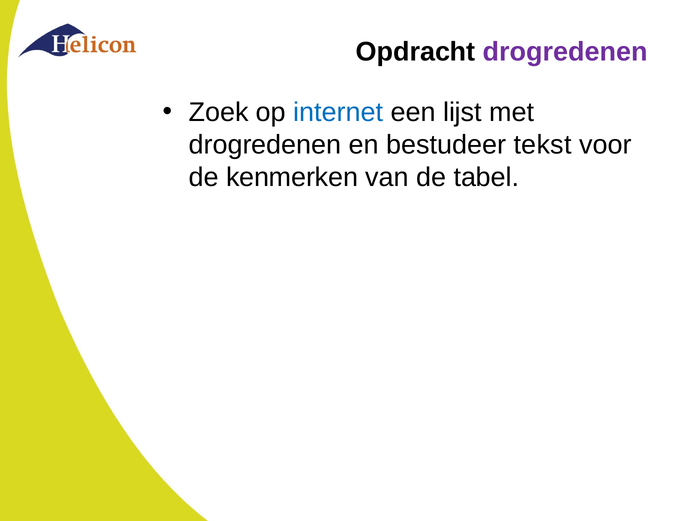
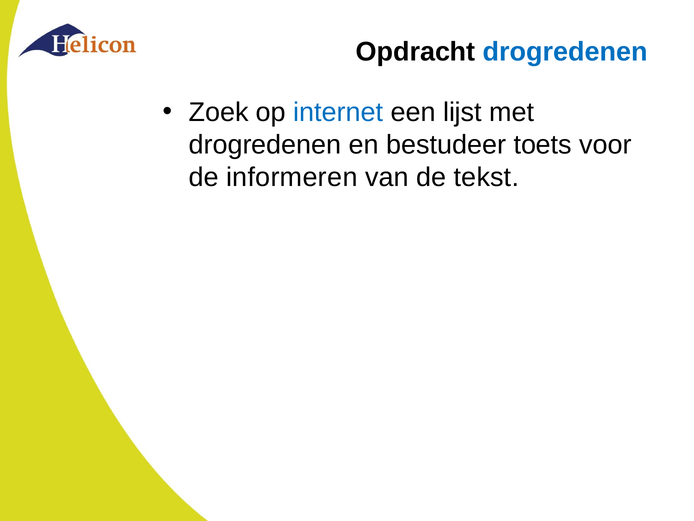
drogredenen at (565, 52) colour: purple -> blue
tekst: tekst -> toets
kenmerken: kenmerken -> informeren
tabel: tabel -> tekst
